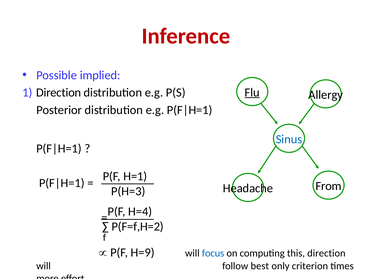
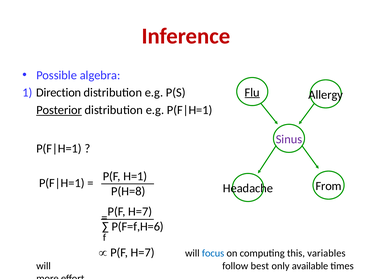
implied: implied -> algebra
Posterior underline: none -> present
Sinus colour: blue -> purple
P(H=3: P(H=3 -> P(H=8
H=4 at (140, 212): H=4 -> H=7
P(F=f,H=2: P(F=f,H=2 -> P(F=f,H=6
H=9 at (143, 253): H=9 -> H=7
this direction: direction -> variables
criterion: criterion -> available
